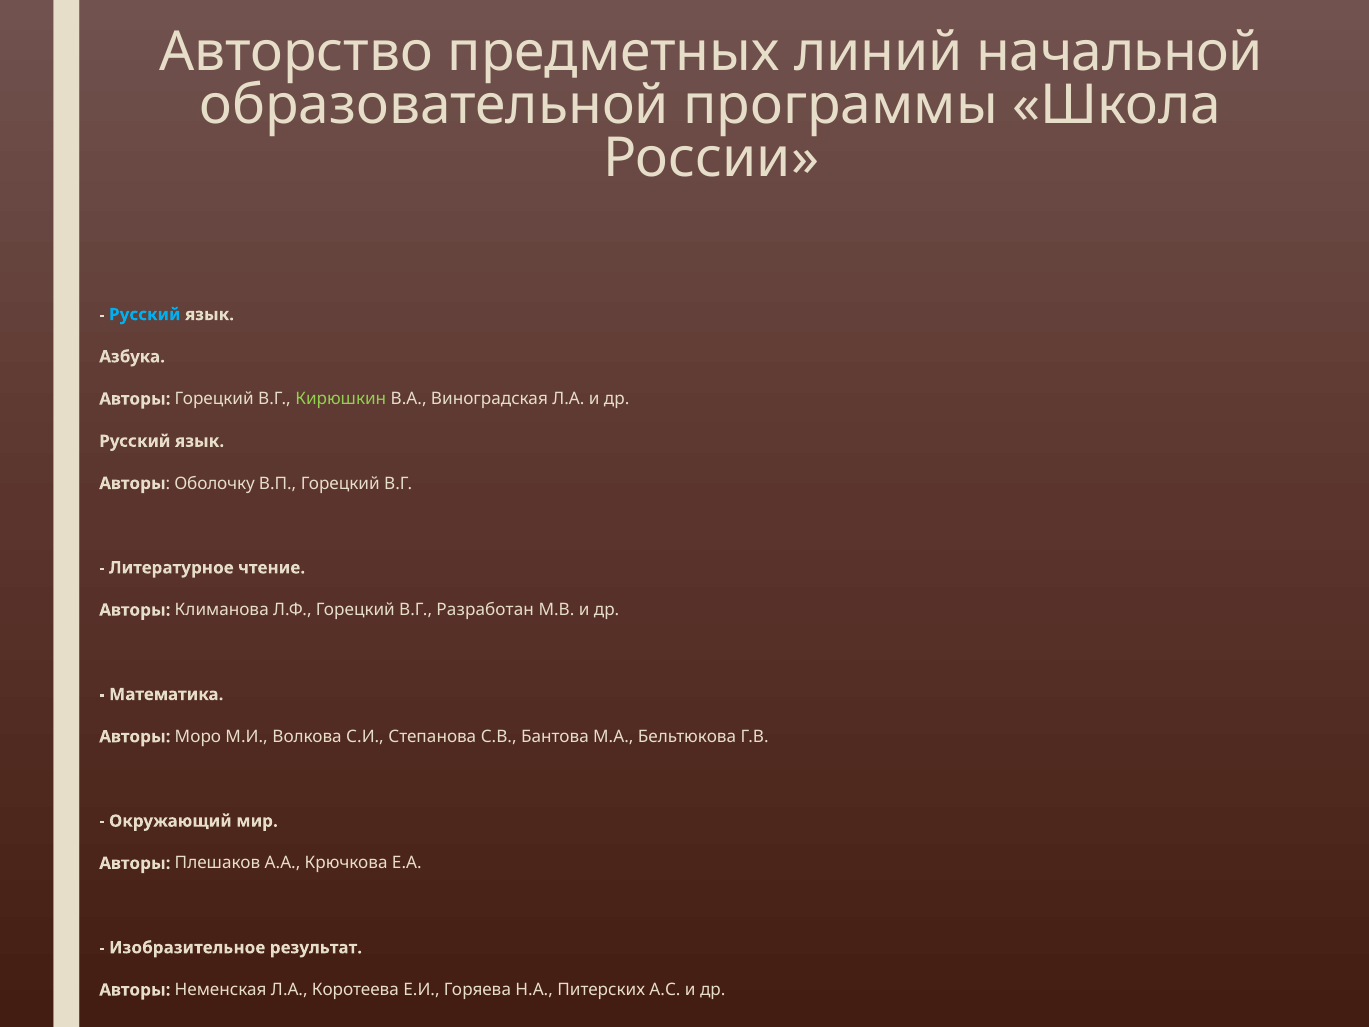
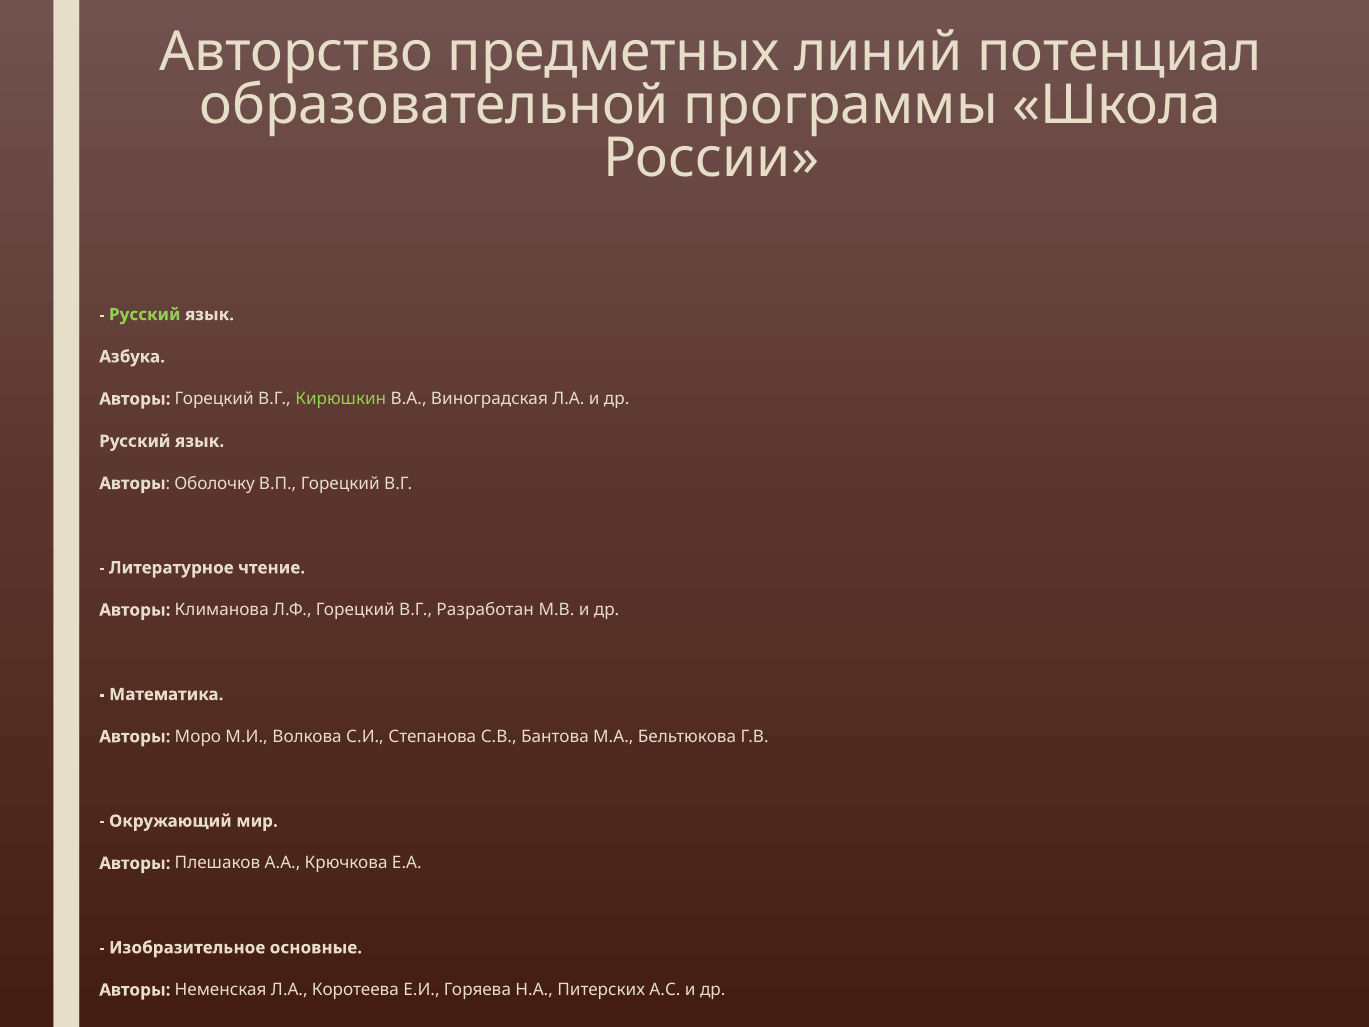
начальной: начальной -> потенциал
Русский at (145, 314) colour: light blue -> light green
результат: результат -> основные
